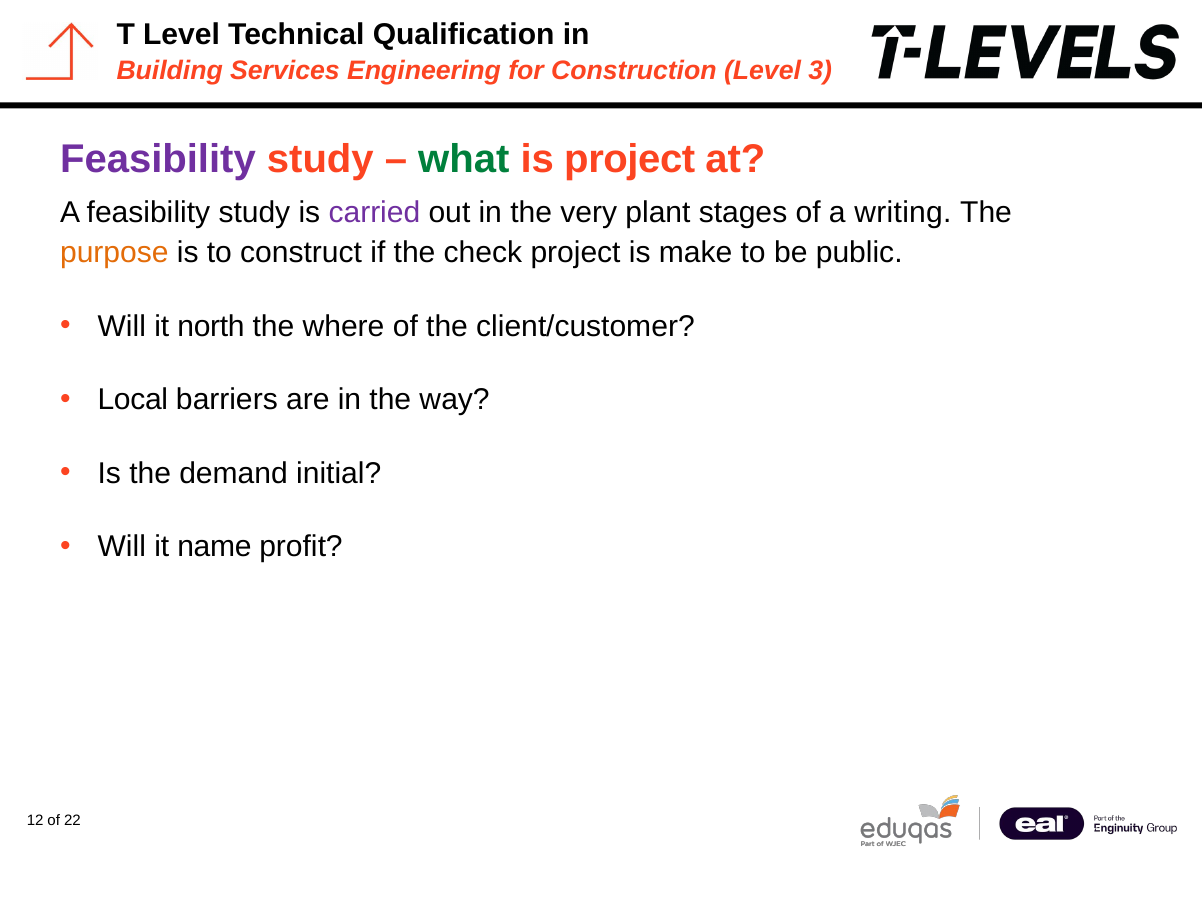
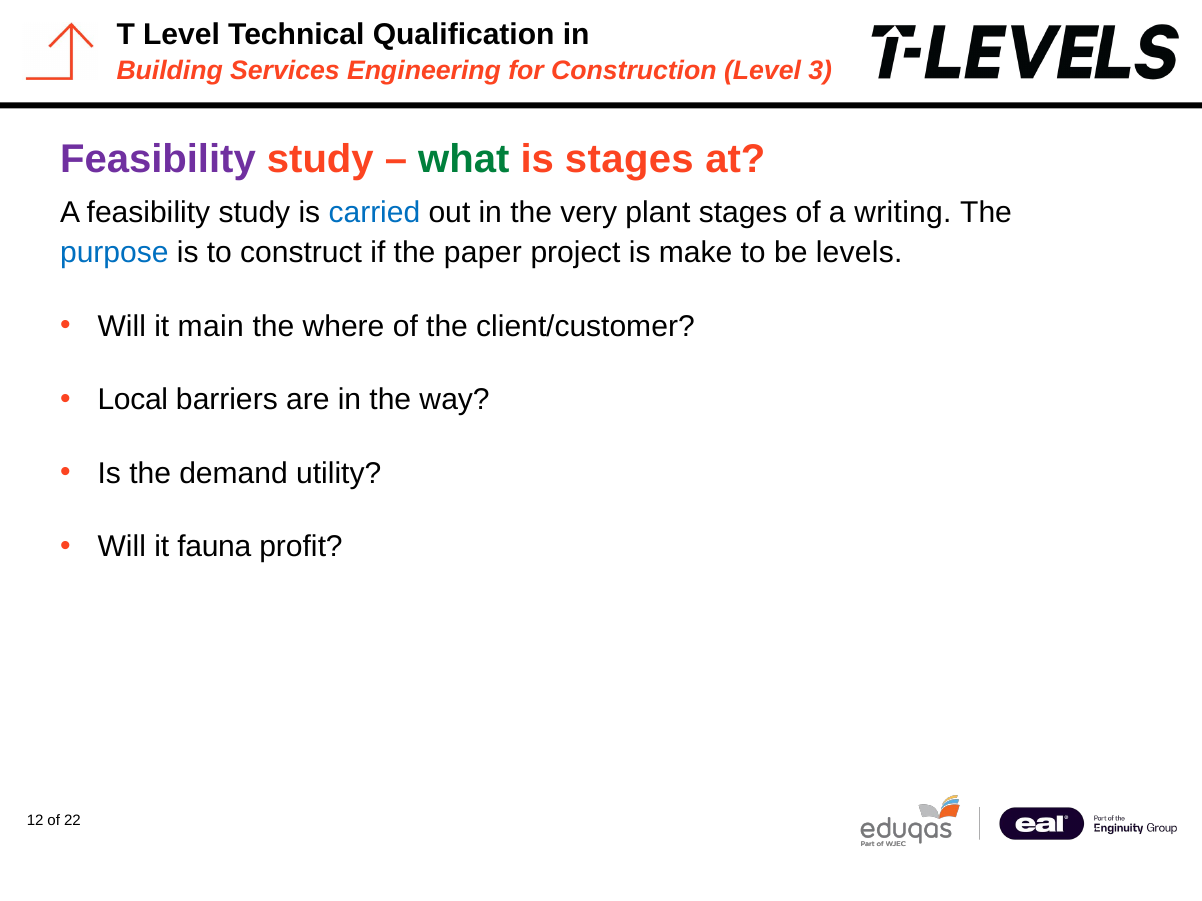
is project: project -> stages
carried colour: purple -> blue
purpose colour: orange -> blue
check: check -> paper
public: public -> levels
north: north -> main
initial: initial -> utility
name: name -> fauna
